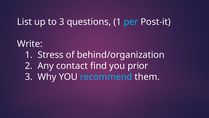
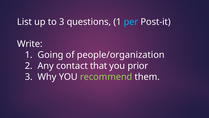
Stress: Stress -> Going
behind/organization: behind/organization -> people/organization
find: find -> that
recommend colour: light blue -> light green
